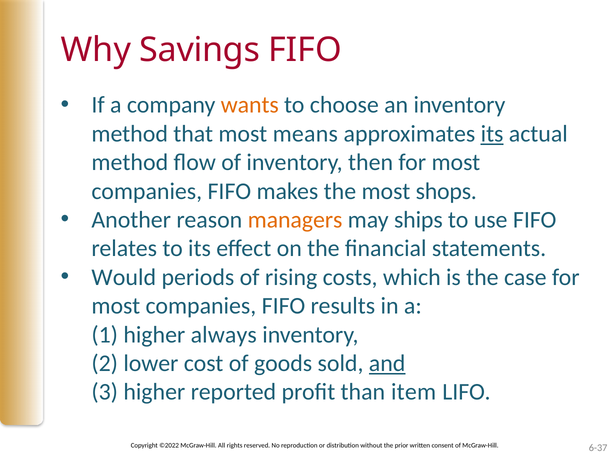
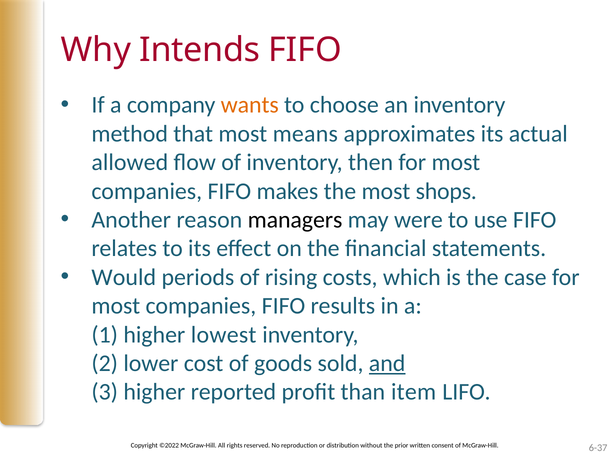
Savings: Savings -> Intends
its at (492, 134) underline: present -> none
method at (130, 163): method -> allowed
managers colour: orange -> black
ships: ships -> were
always: always -> lowest
